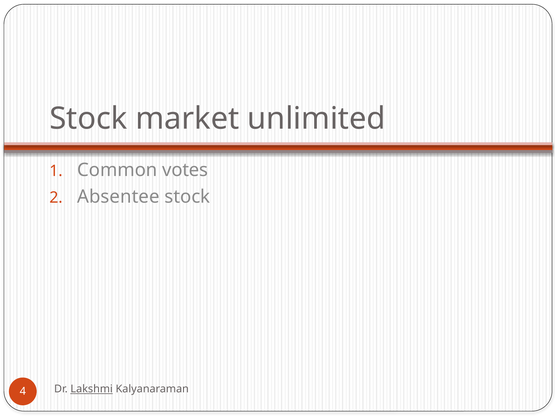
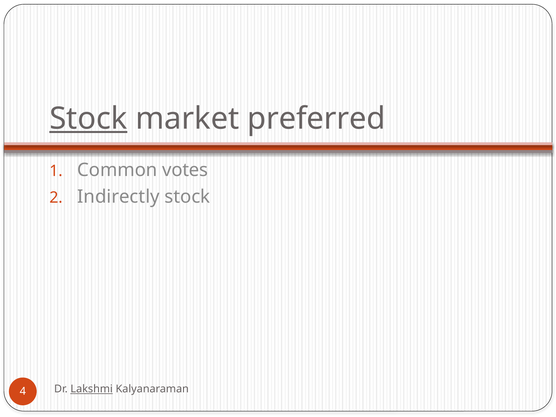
Stock at (88, 119) underline: none -> present
unlimited: unlimited -> preferred
Absentee: Absentee -> Indirectly
